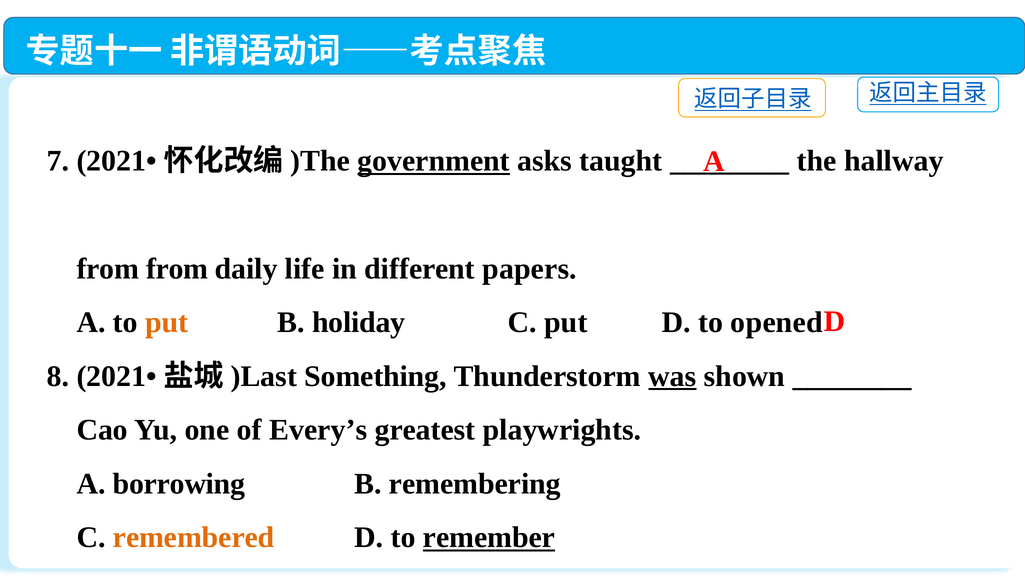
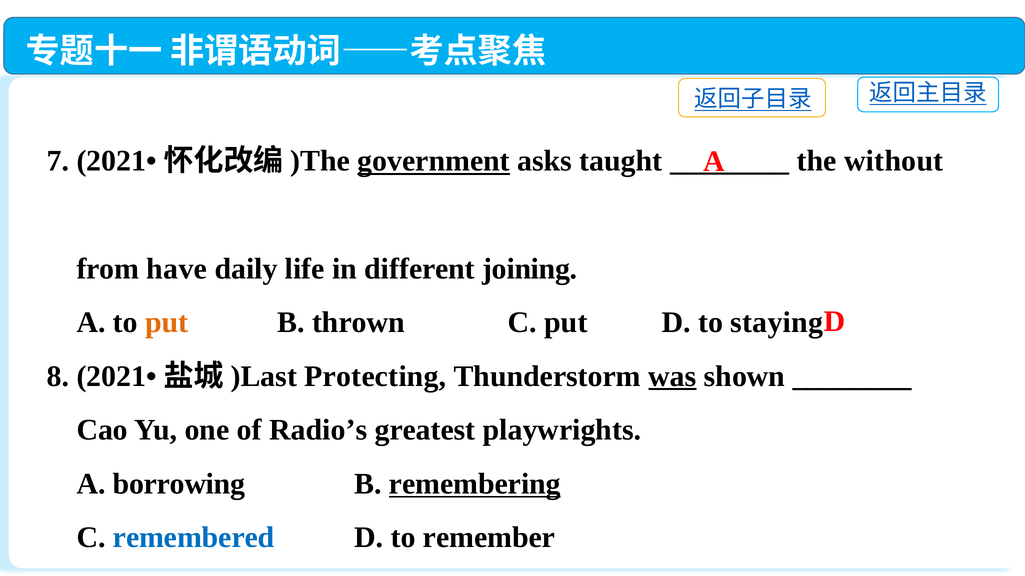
hallway: hallway -> without
from from: from -> have
papers: papers -> joining
holiday: holiday -> thrown
opened: opened -> staying
Something: Something -> Protecting
Every’s: Every’s -> Radio’s
remembering underline: none -> present
remembered colour: orange -> blue
remember underline: present -> none
